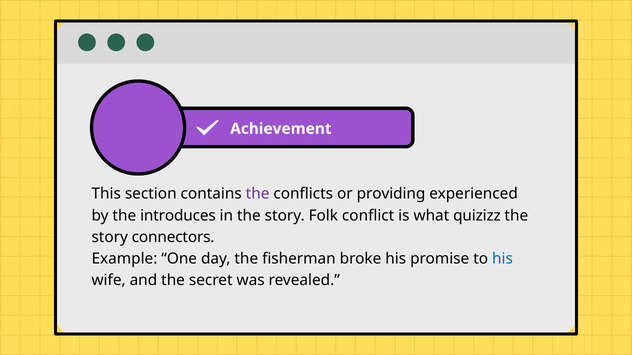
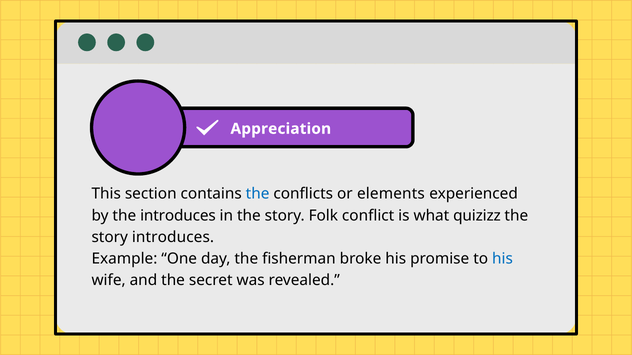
Achievement: Achievement -> Appreciation
the at (258, 194) colour: purple -> blue
providing: providing -> elements
story connectors: connectors -> introduces
